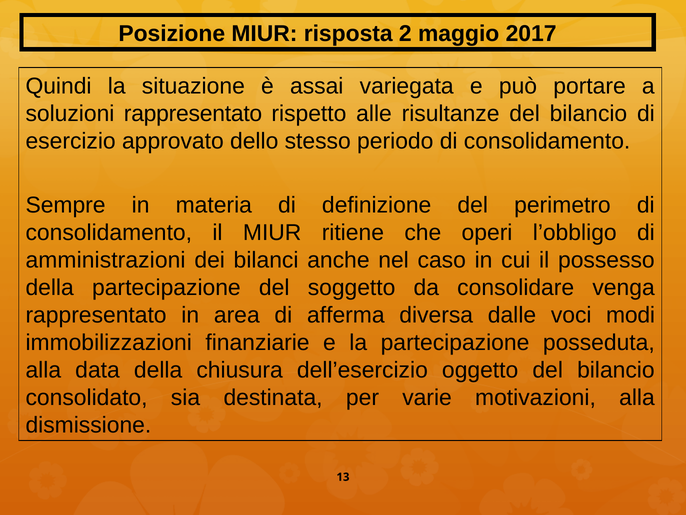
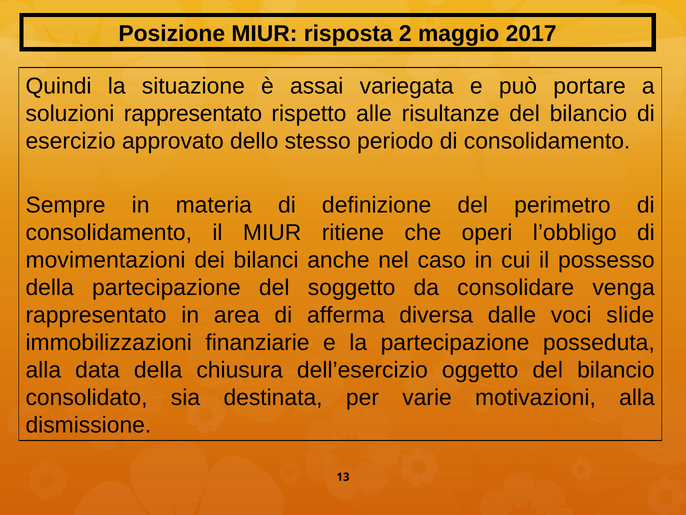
amministrazioni: amministrazioni -> movimentazioni
modi: modi -> slide
